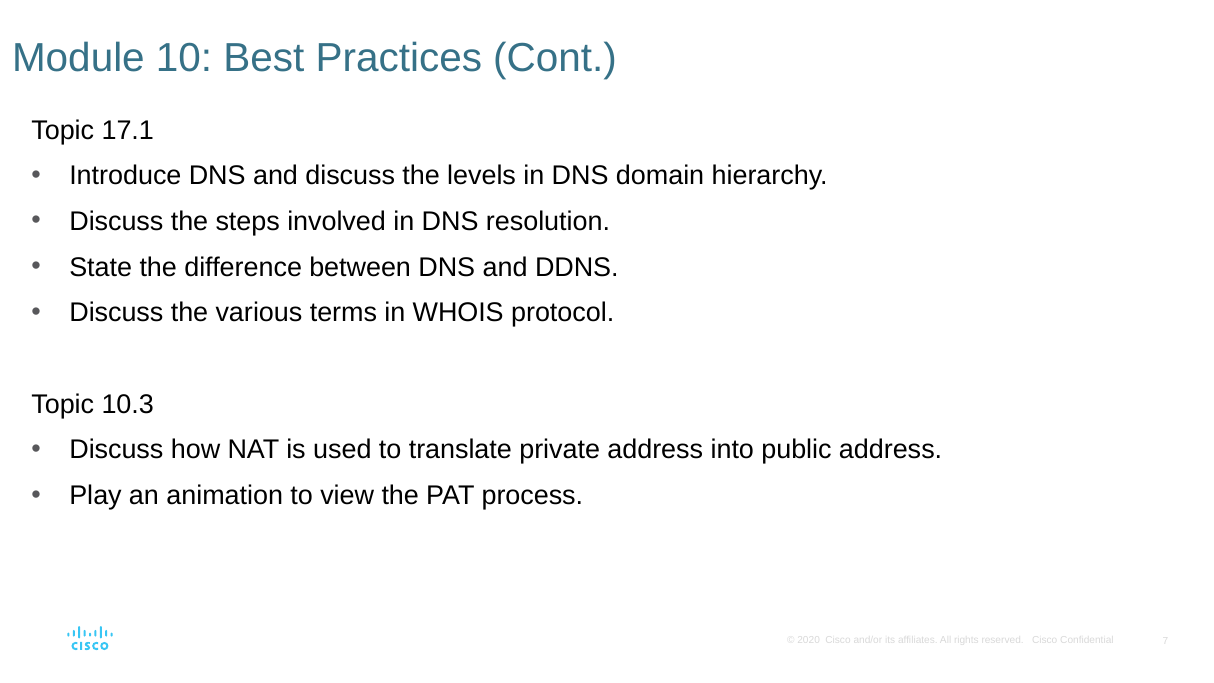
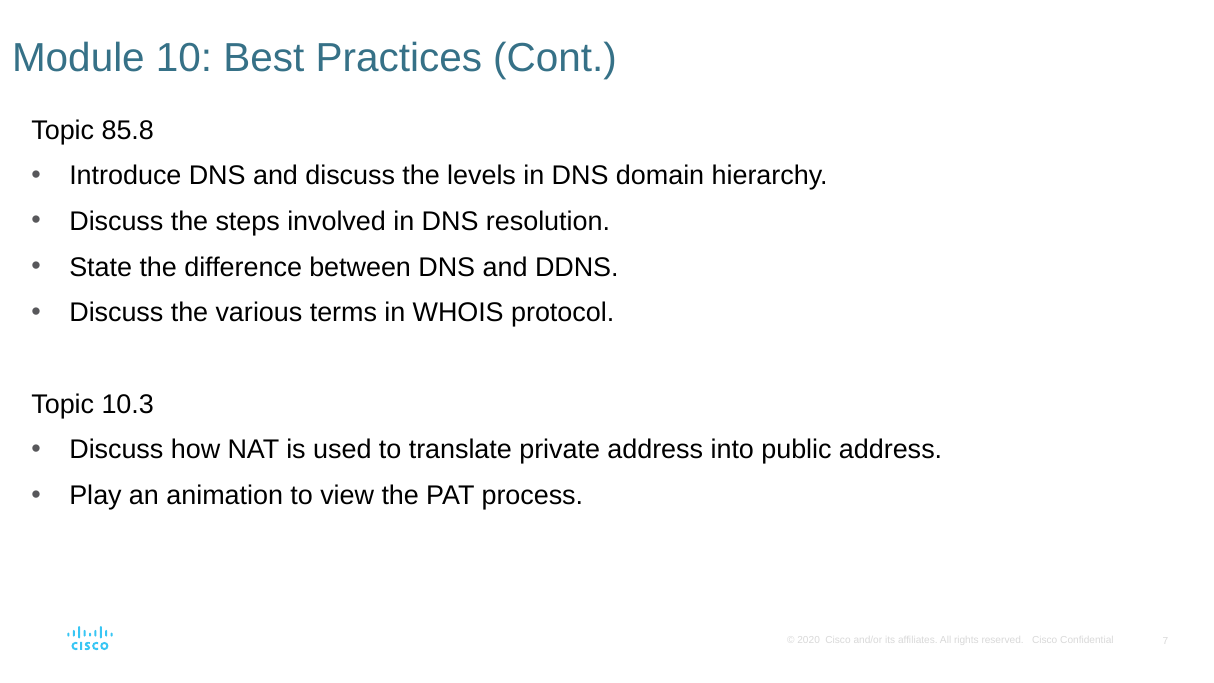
17.1: 17.1 -> 85.8
